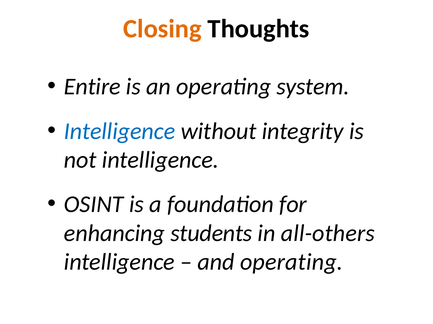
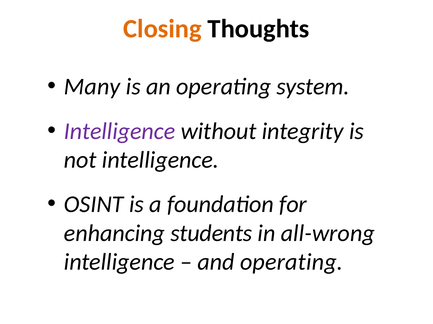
Entire: Entire -> Many
Intelligence at (120, 131) colour: blue -> purple
all-others: all-others -> all-wrong
